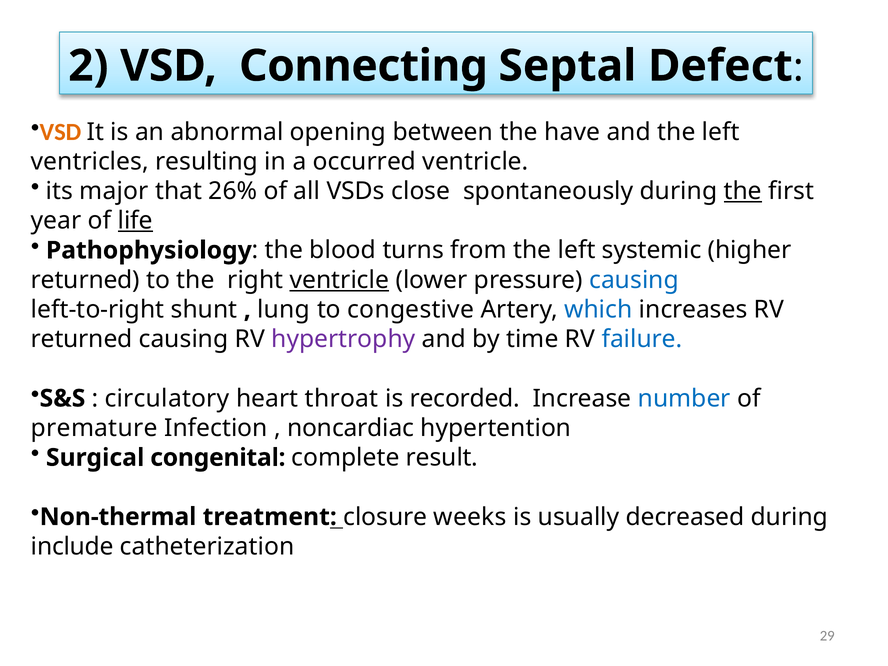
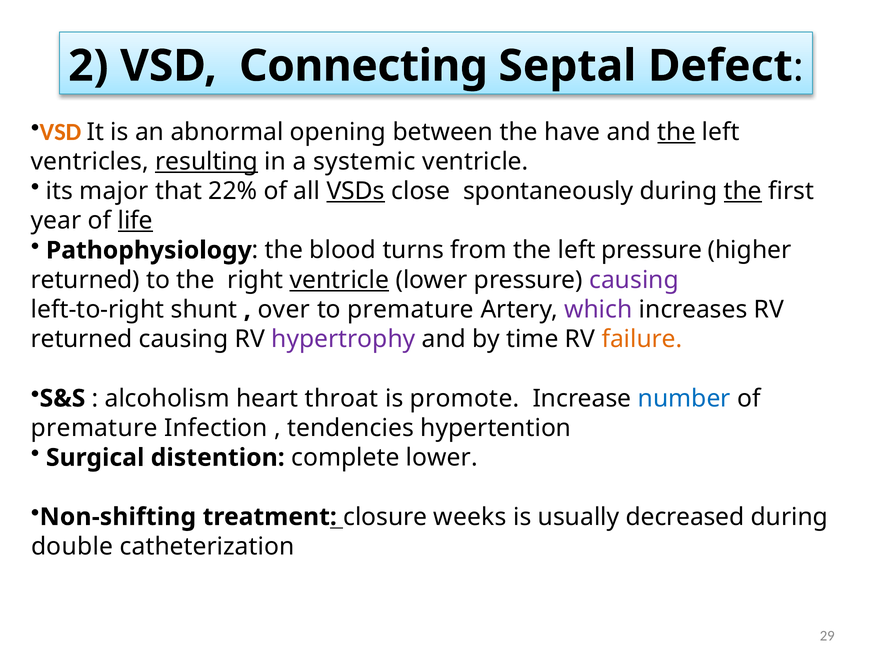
the at (676, 132) underline: none -> present
resulting underline: none -> present
occurred: occurred -> systemic
26%: 26% -> 22%
VSDs underline: none -> present
left systemic: systemic -> pressure
causing at (634, 280) colour: blue -> purple
lung: lung -> over
to congestive: congestive -> premature
which colour: blue -> purple
failure colour: blue -> orange
circulatory: circulatory -> alcoholism
recorded: recorded -> promote
noncardiac: noncardiac -> tendencies
congenital: congenital -> distention
complete result: result -> lower
Non-thermal: Non-thermal -> Non-shifting
include: include -> double
